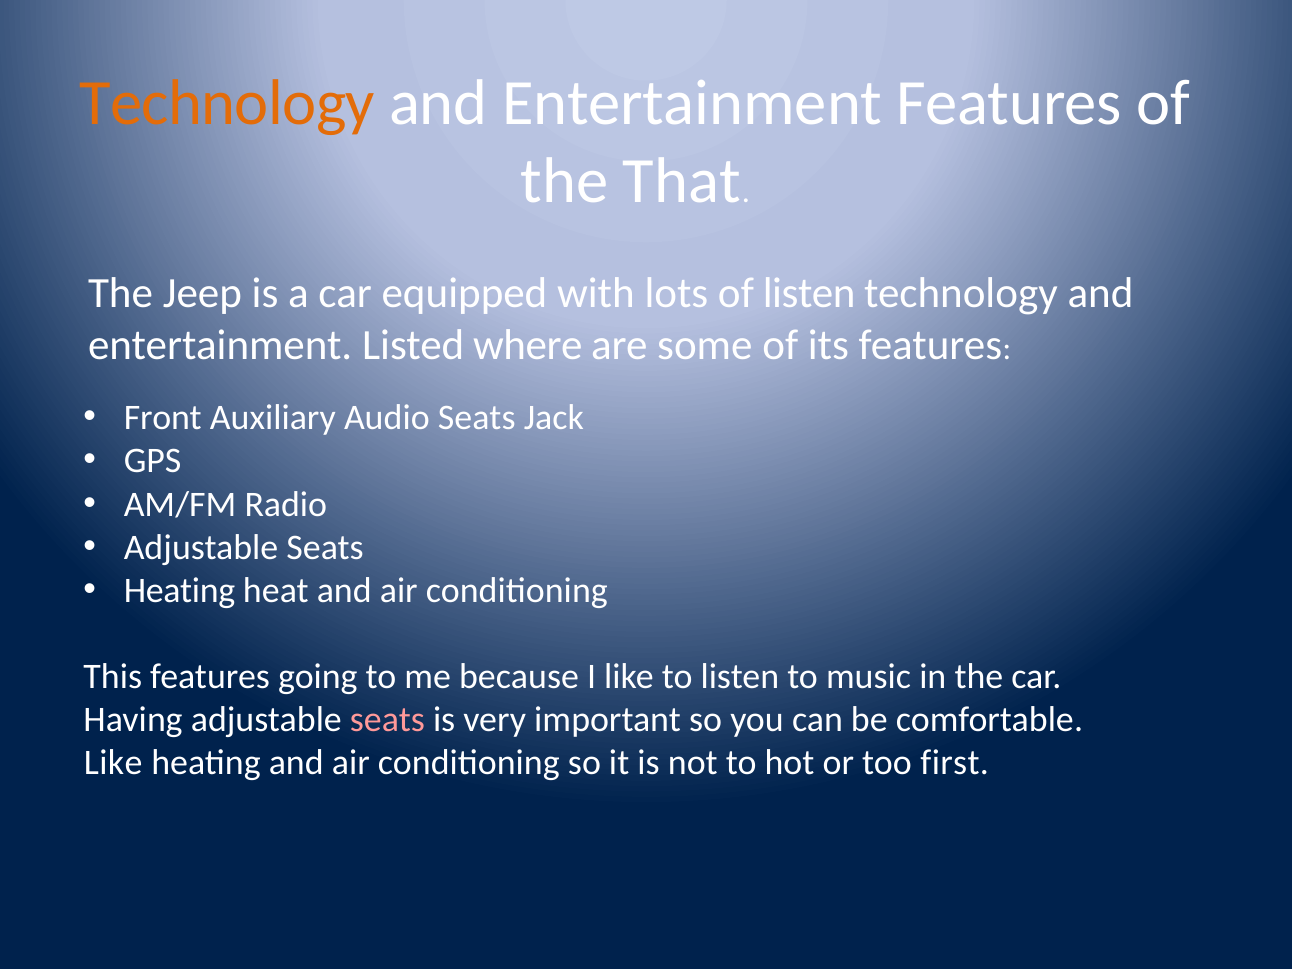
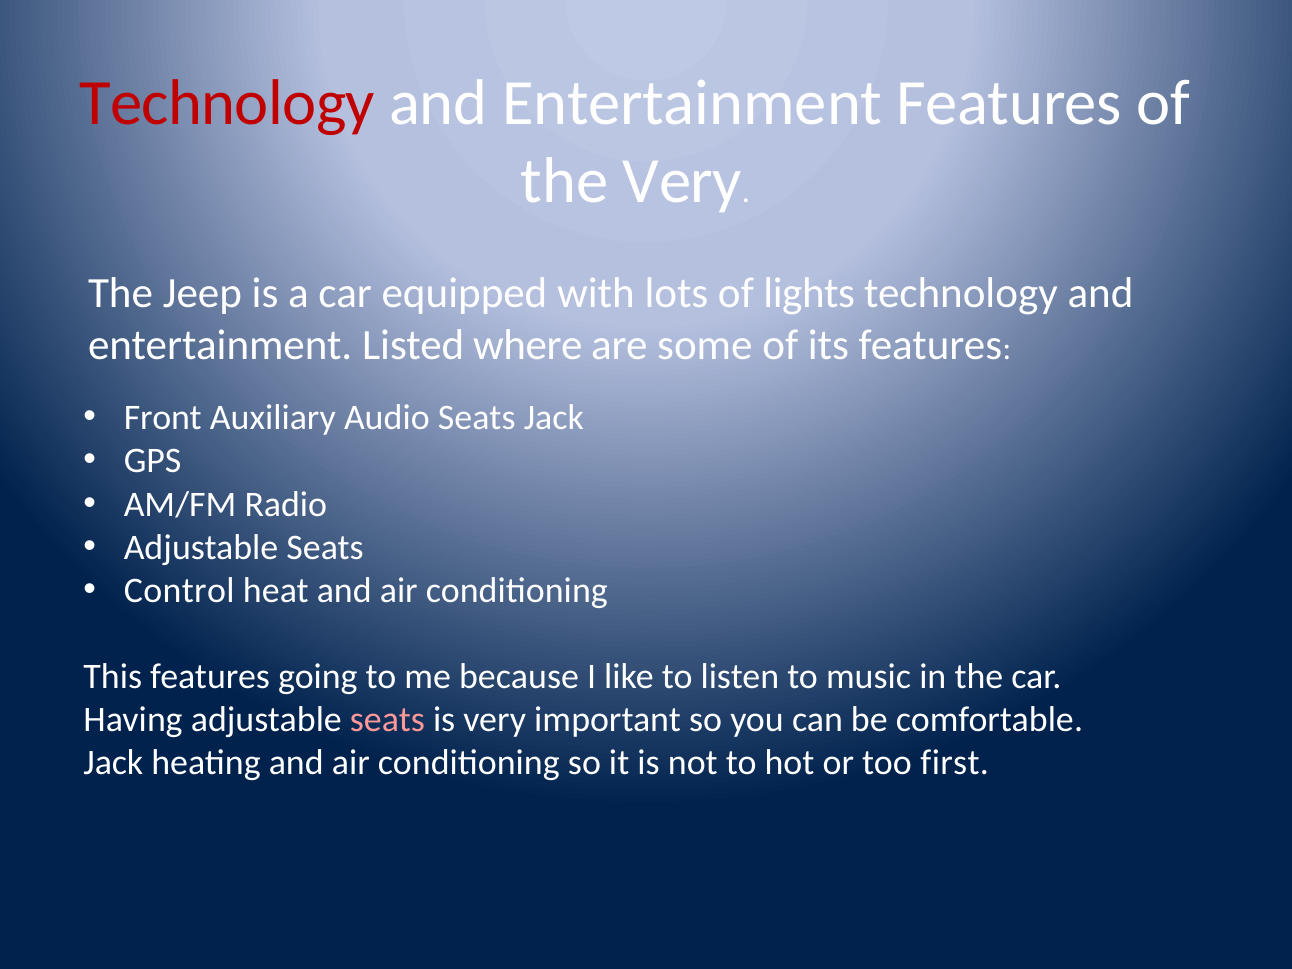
Technology at (227, 103) colour: orange -> red
the That: That -> Very
of listen: listen -> lights
Heating at (180, 590): Heating -> Control
Like at (113, 763): Like -> Jack
